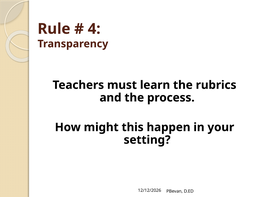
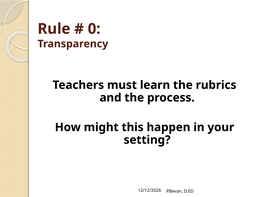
4: 4 -> 0
